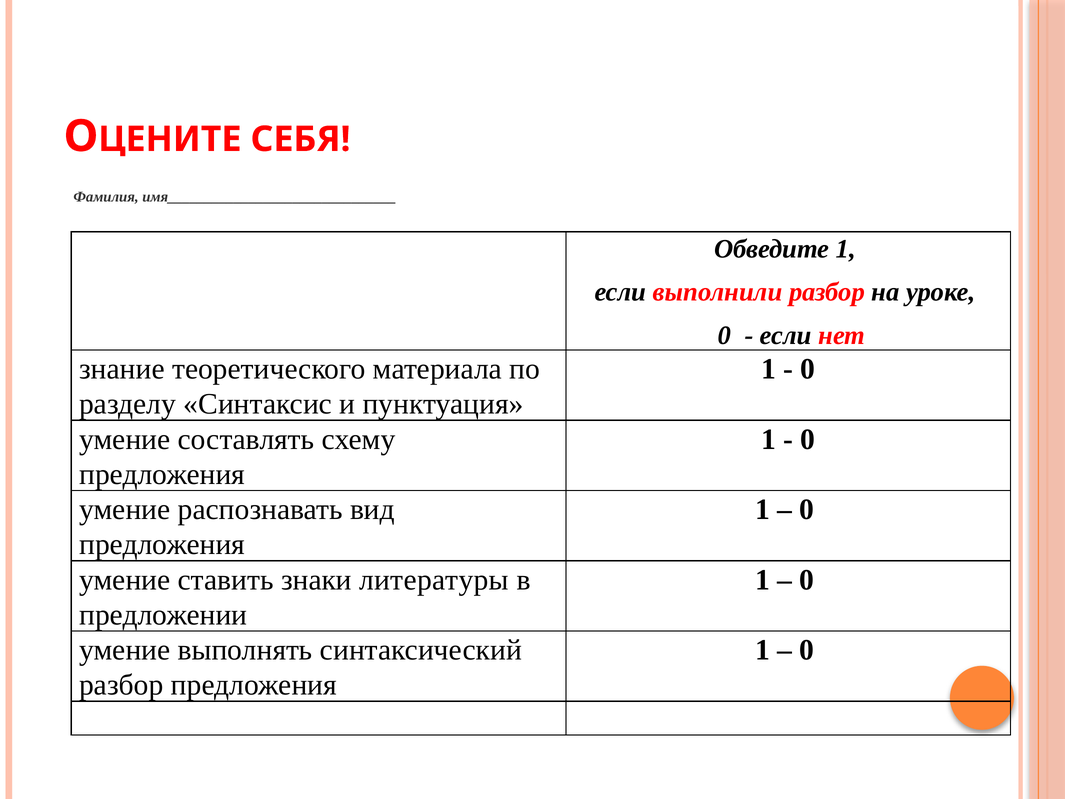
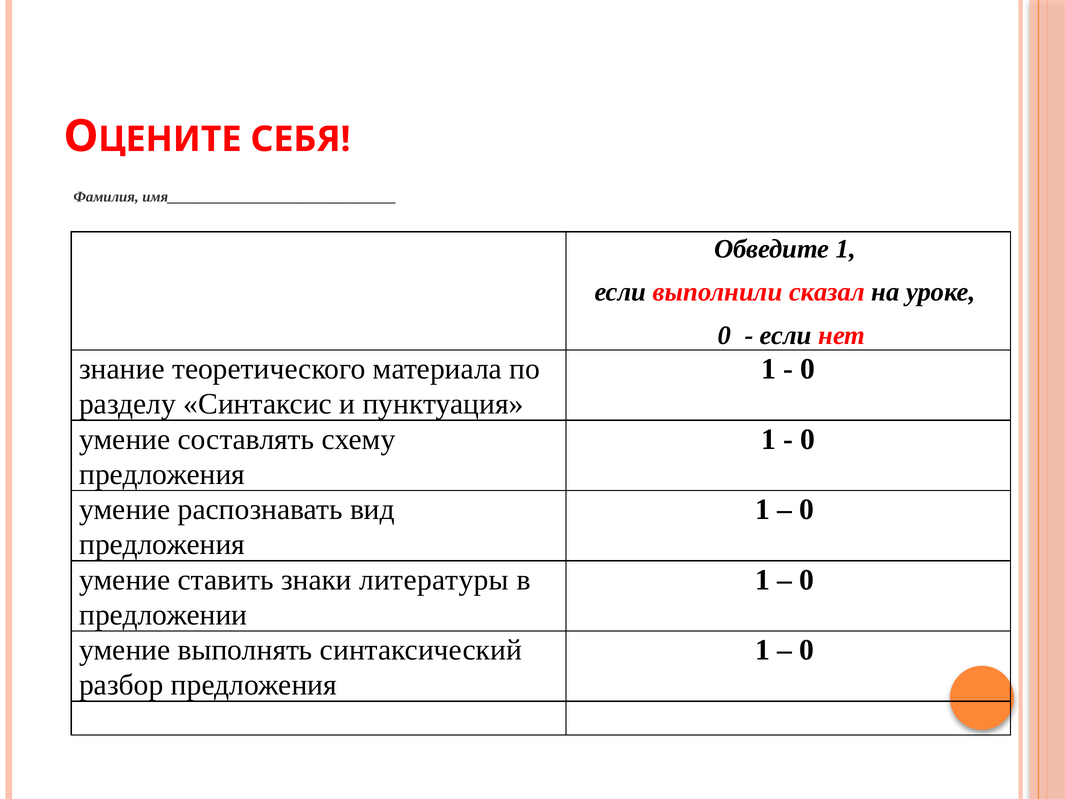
выполнили разбор: разбор -> сказал
